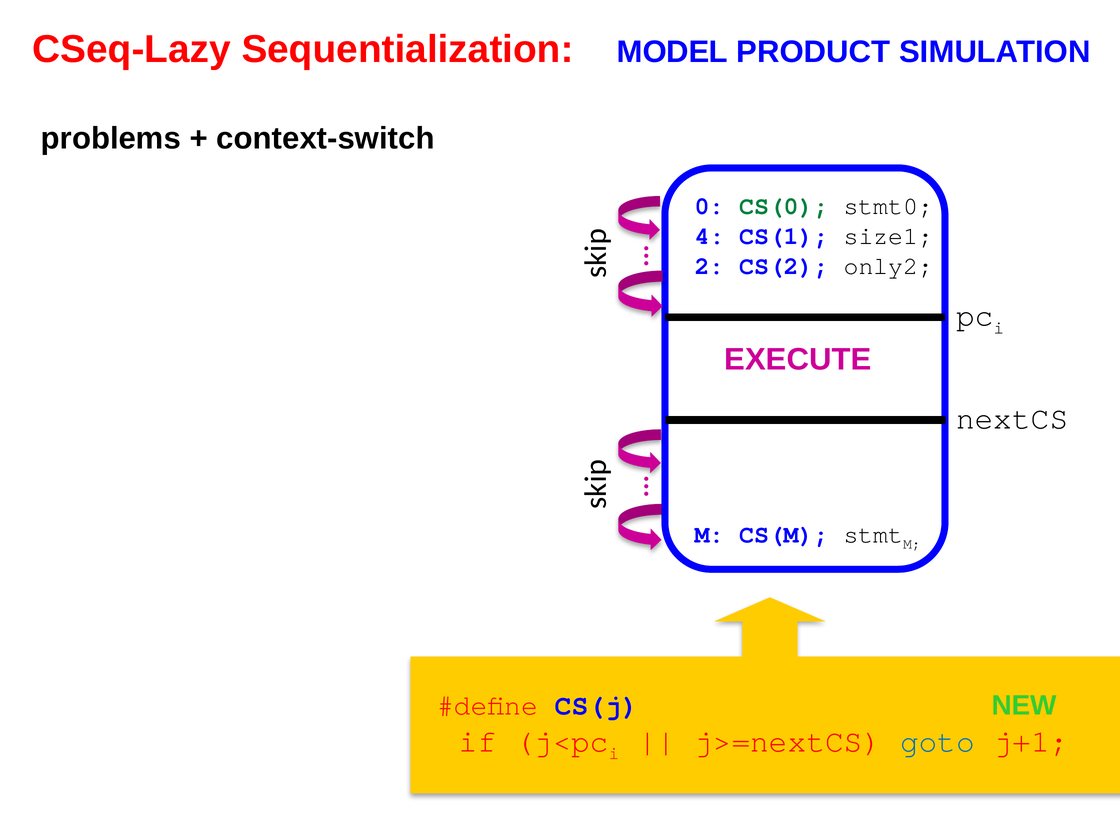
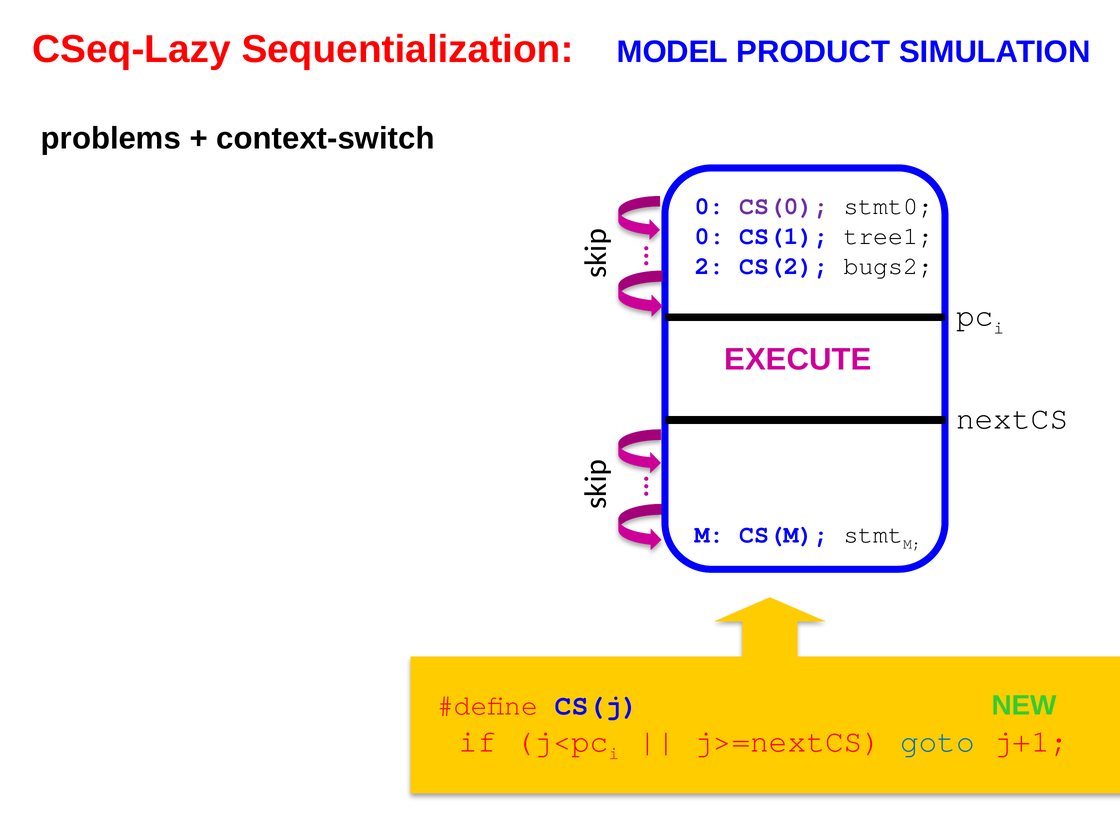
CS(0 colour: green -> purple
4 at (710, 236): 4 -> 0
size1: size1 -> tree1
only2: only2 -> bugs2
